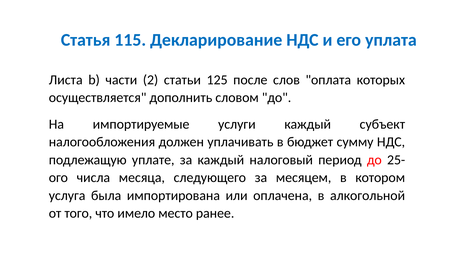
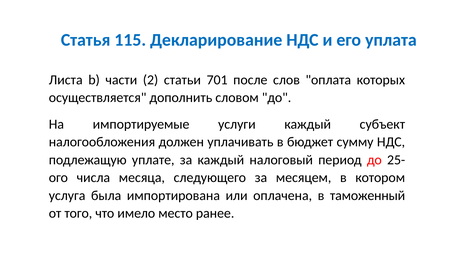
125: 125 -> 701
алкогольной: алкогольной -> таможенный
